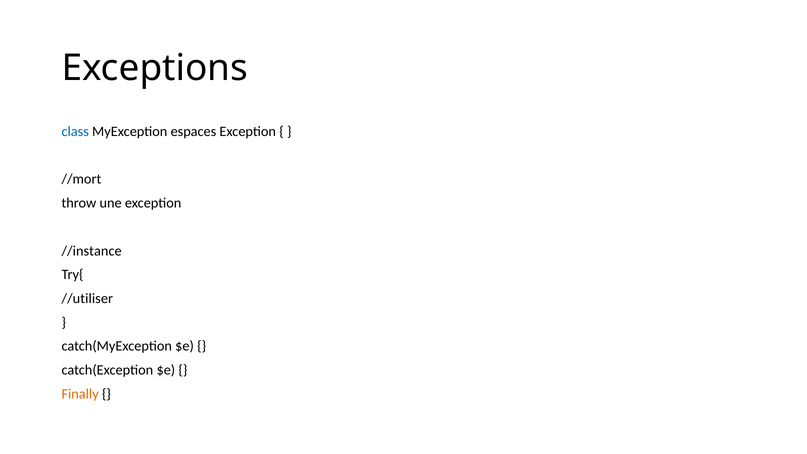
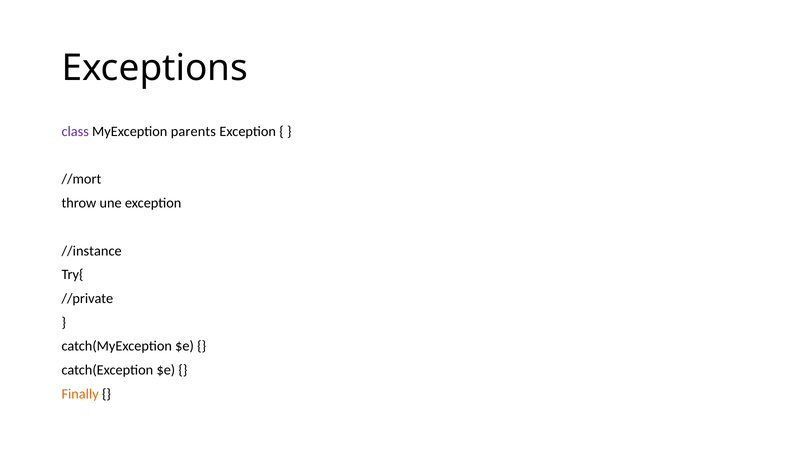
class colour: blue -> purple
espaces: espaces -> parents
//utiliser: //utiliser -> //private
